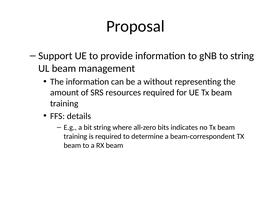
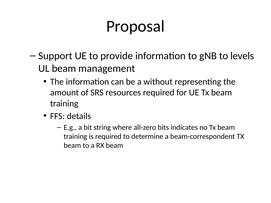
to string: string -> levels
